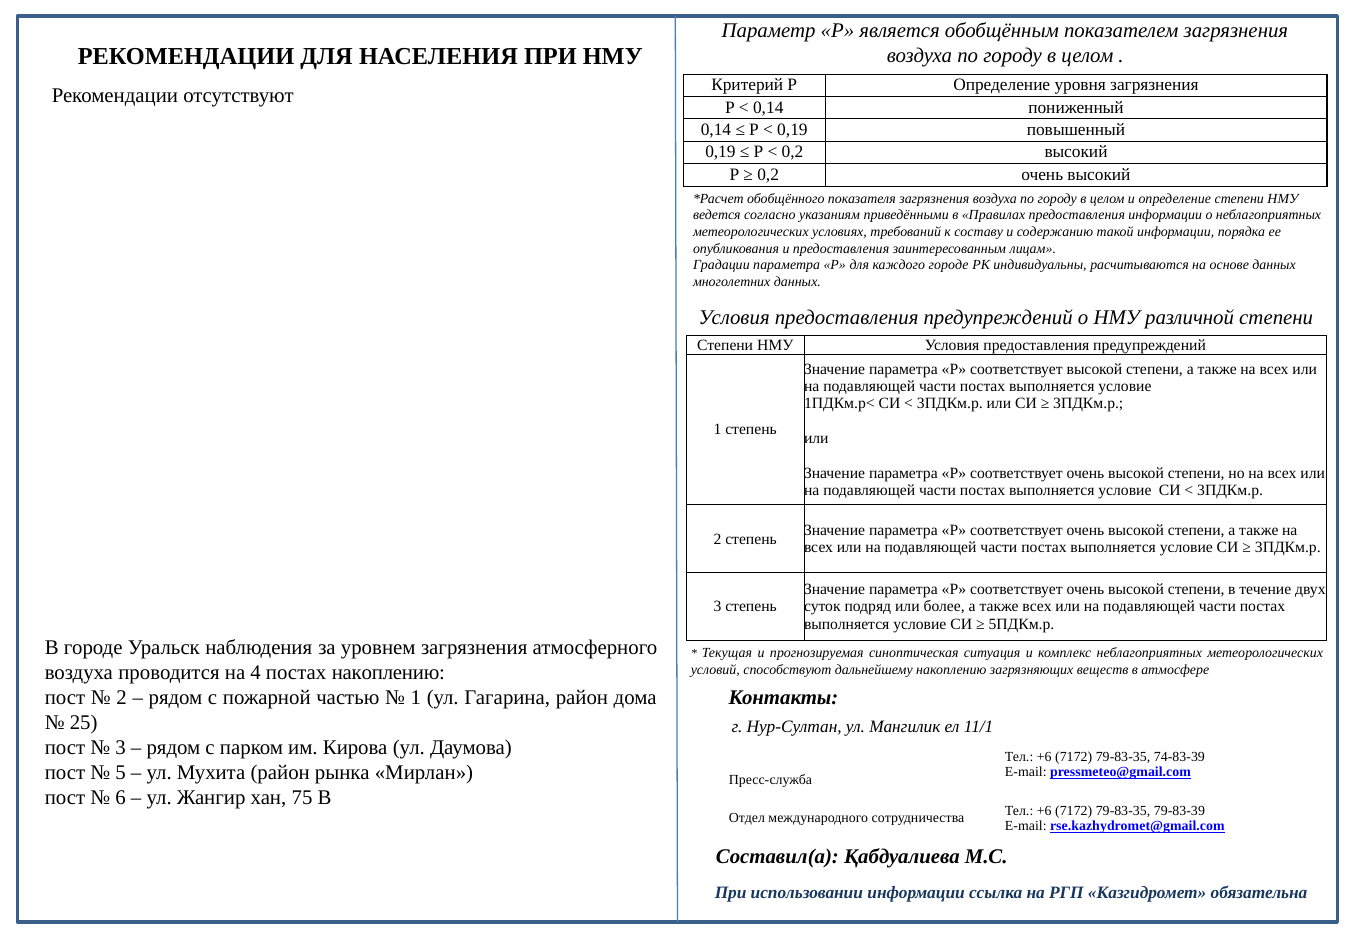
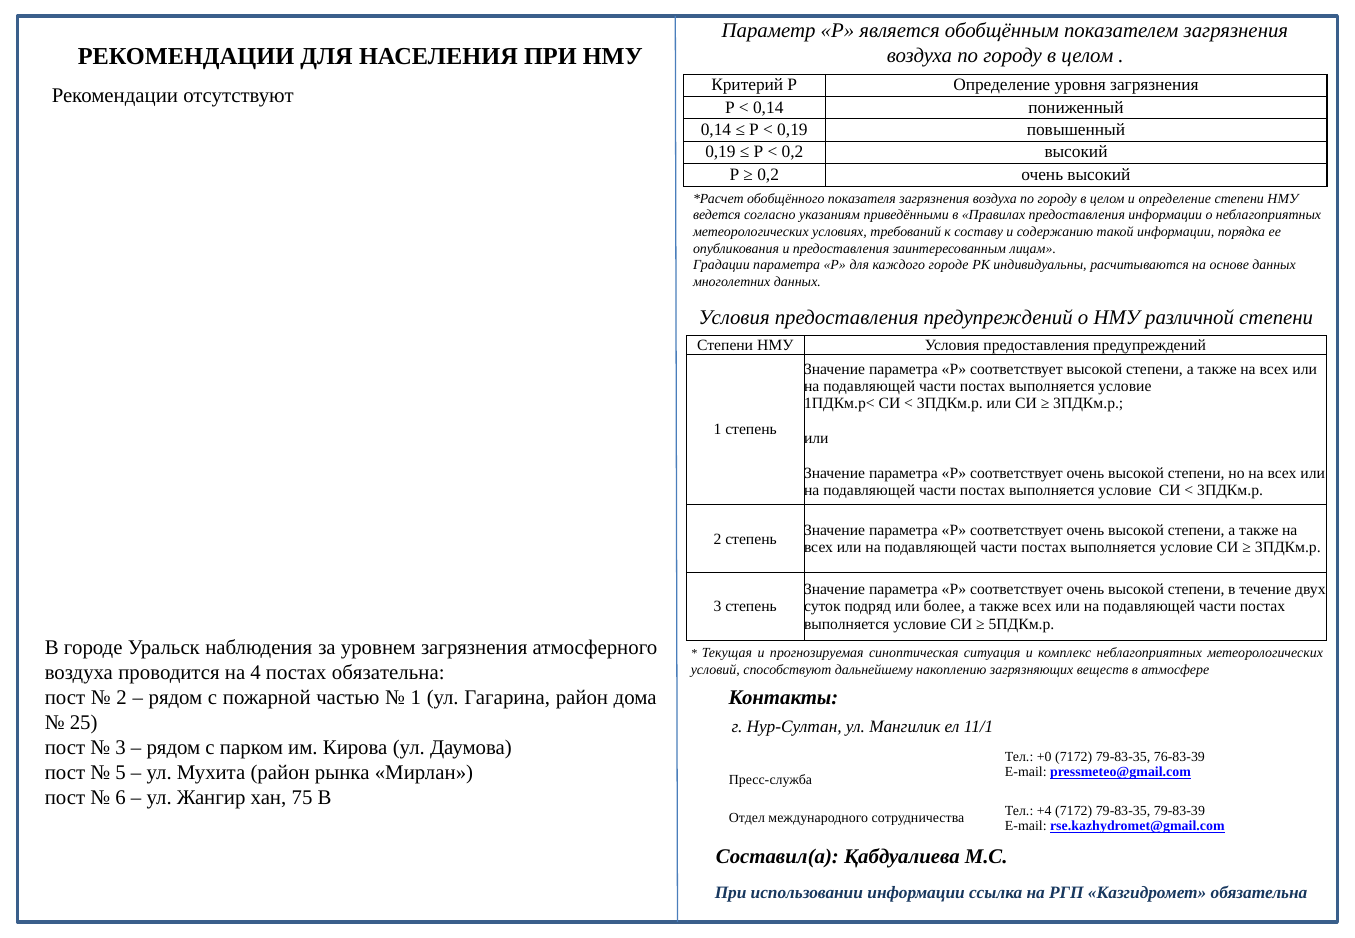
постах накоплению: накоплению -> обязательна
+6 at (1044, 757): +6 -> +0
74-83-39: 74-83-39 -> 76-83-39
+6 at (1044, 811): +6 -> +4
